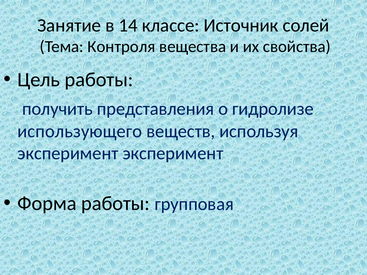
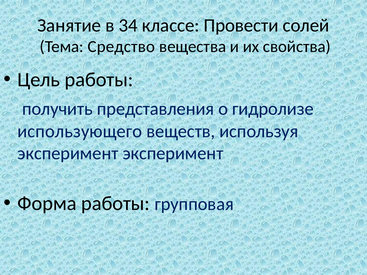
14: 14 -> 34
Источник: Источник -> Провести
Контроля: Контроля -> Средство
